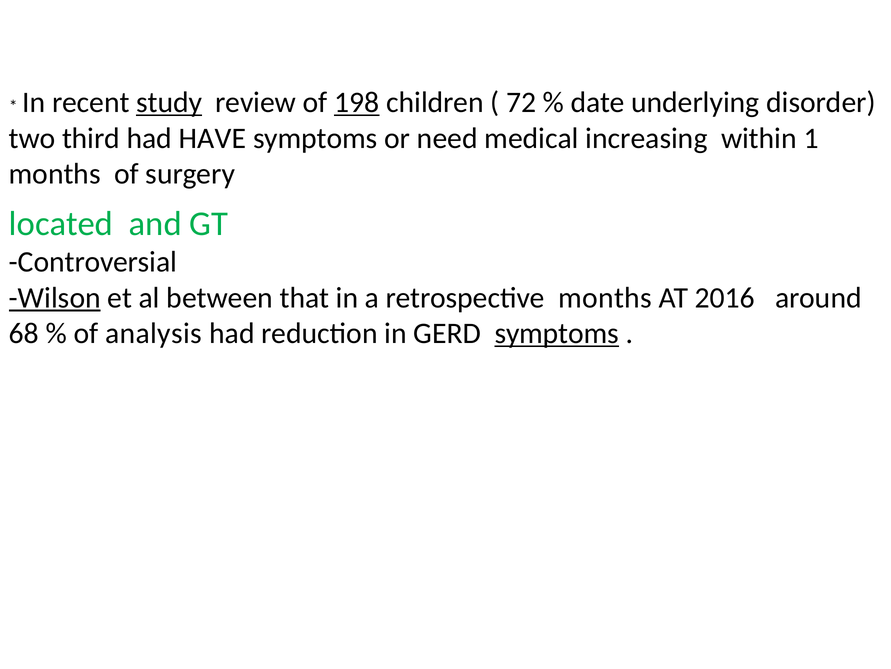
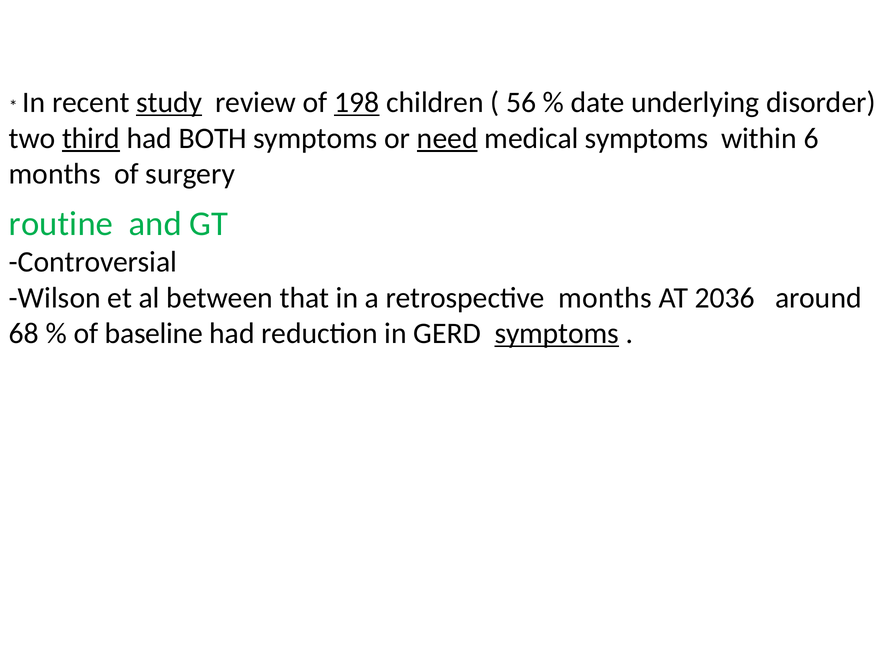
72: 72 -> 56
third underline: none -> present
HAVE: HAVE -> BOTH
need underline: none -> present
medical increasing: increasing -> symptoms
1: 1 -> 6
located: located -> routine
Wilson underline: present -> none
2016: 2016 -> 2036
analysis: analysis -> baseline
